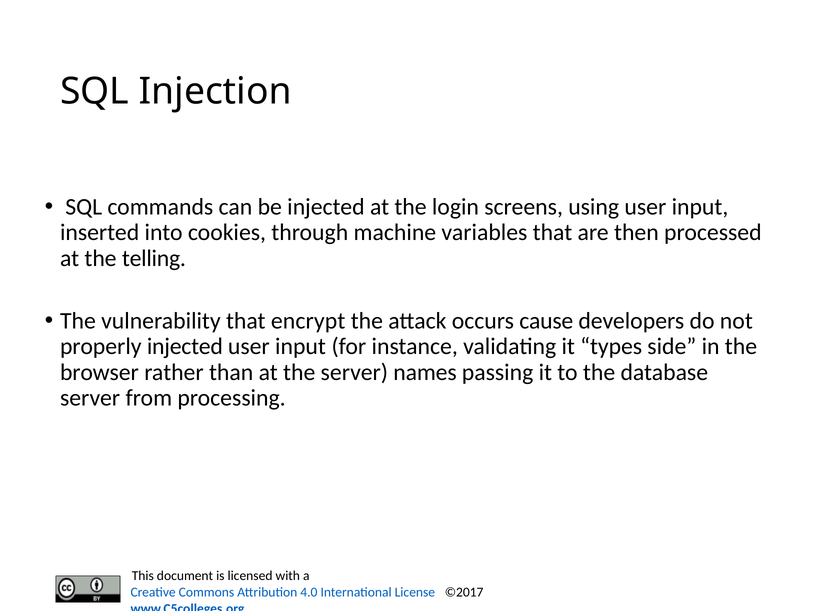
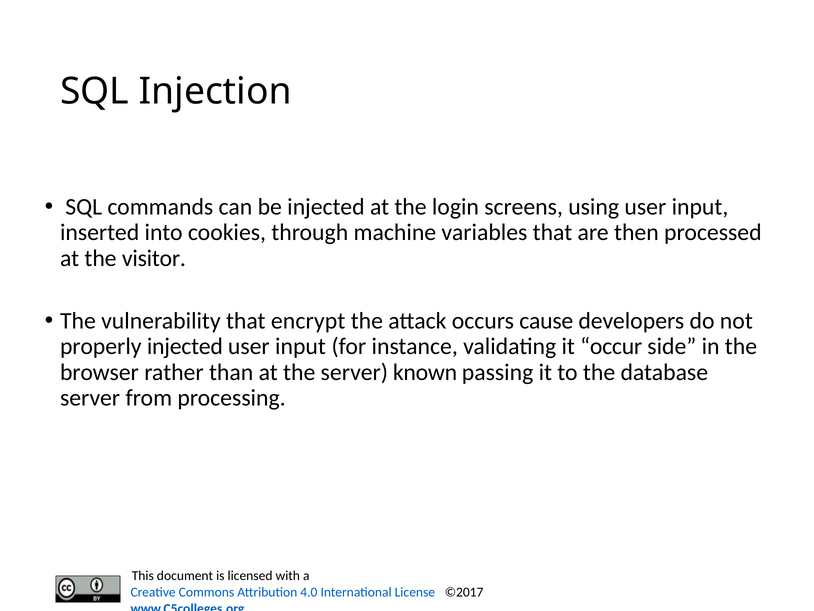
telling: telling -> visitor
types: types -> occur
names: names -> known
